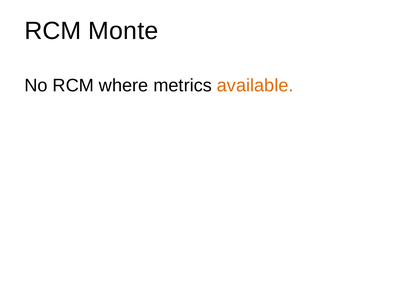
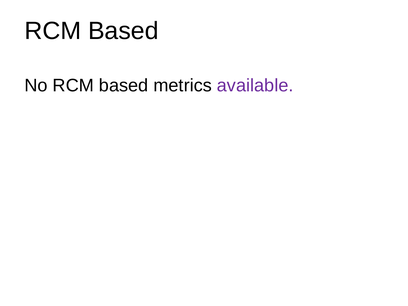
Monte at (123, 31): Monte -> Based
No RCM where: where -> based
available colour: orange -> purple
